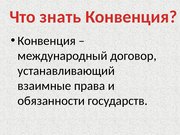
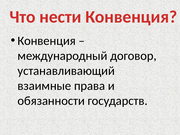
знать: знать -> нести
